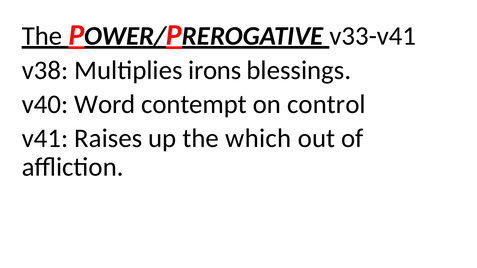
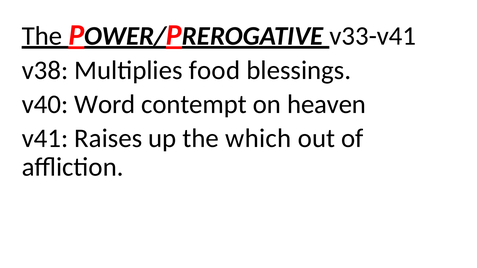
irons: irons -> food
control: control -> heaven
